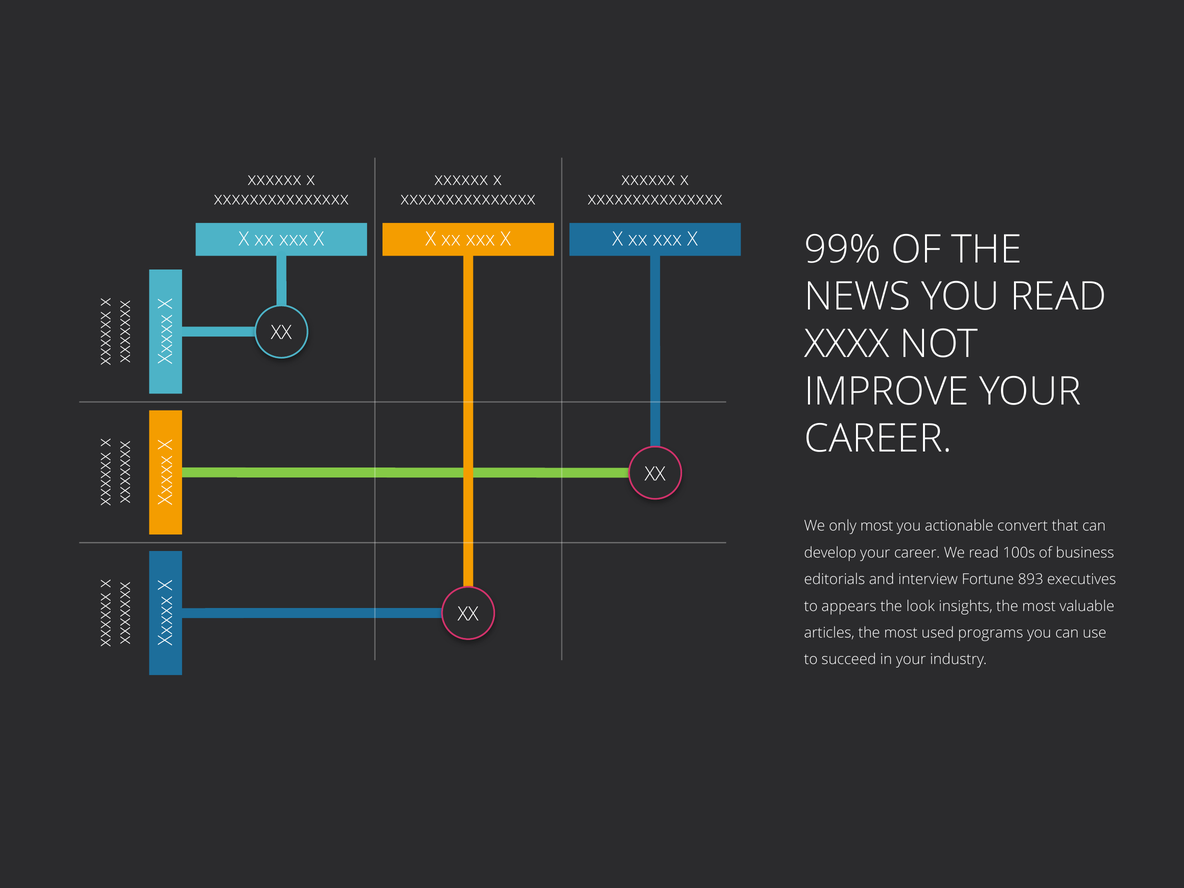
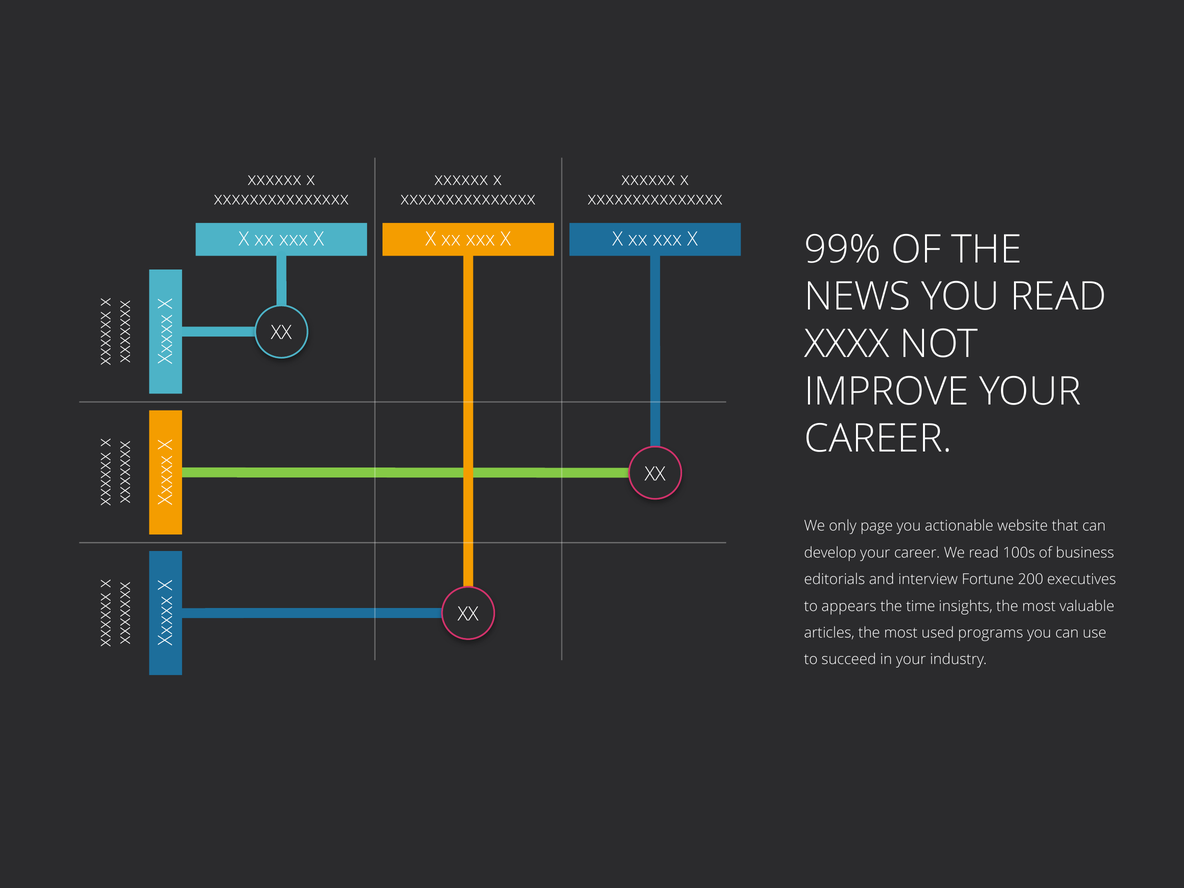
only most: most -> page
convert: convert -> website
893: 893 -> 200
look: look -> time
